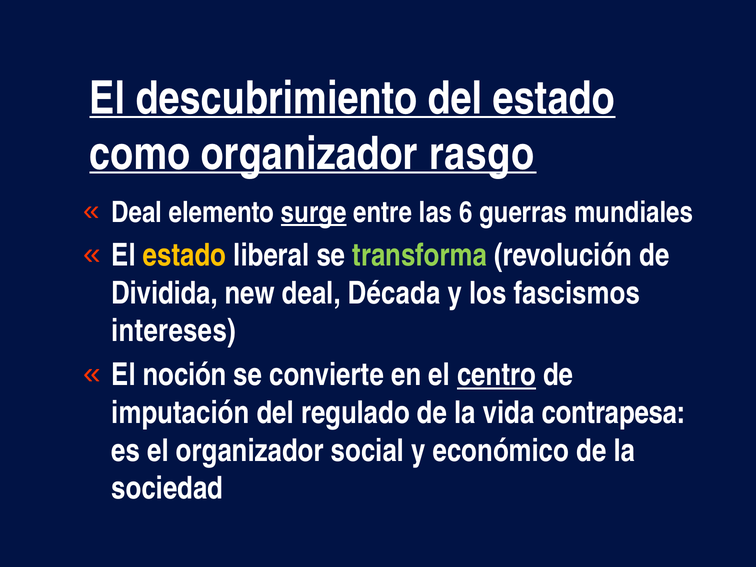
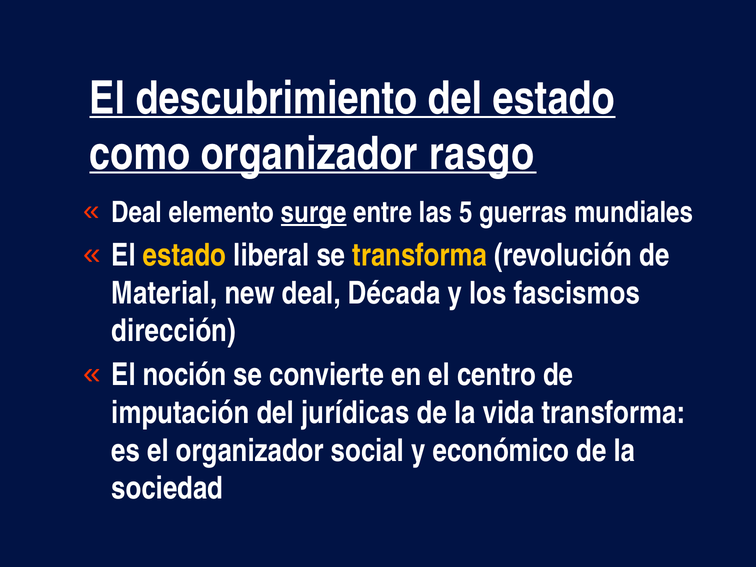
6: 6 -> 5
transforma at (420, 255) colour: light green -> yellow
Dividida: Dividida -> Material
intereses: intereses -> dirección
centro underline: present -> none
regulado: regulado -> jurídicas
vida contrapesa: contrapesa -> transforma
